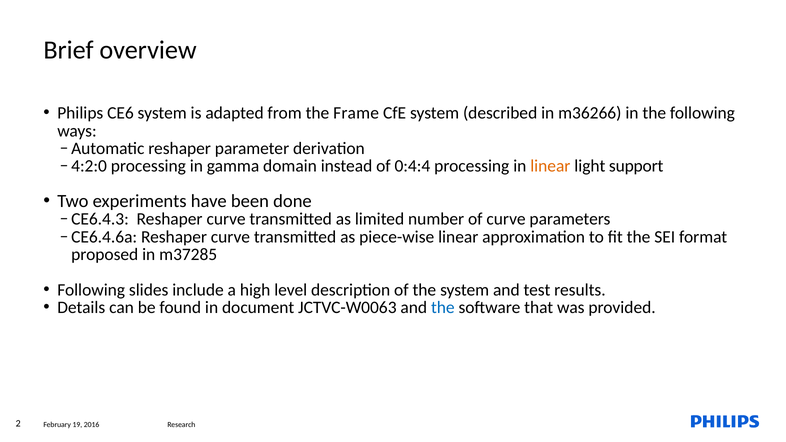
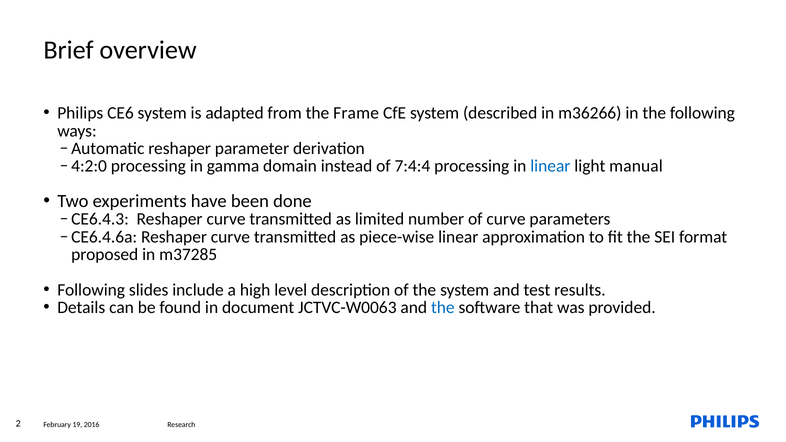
0:4:4: 0:4:4 -> 7:4:4
linear at (550, 166) colour: orange -> blue
support: support -> manual
